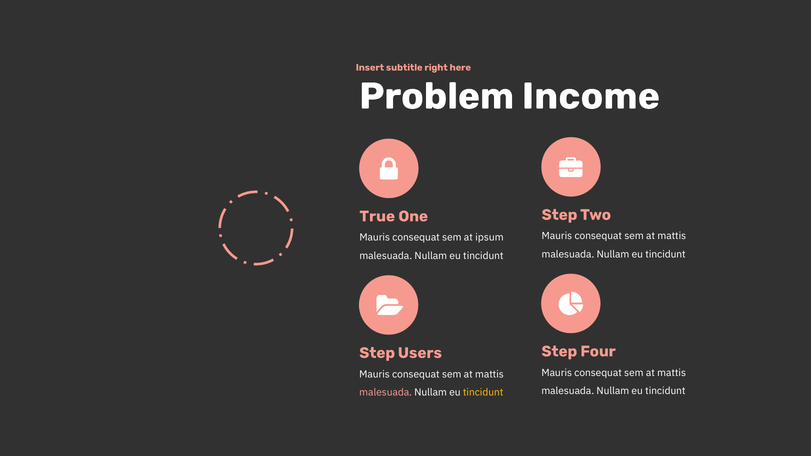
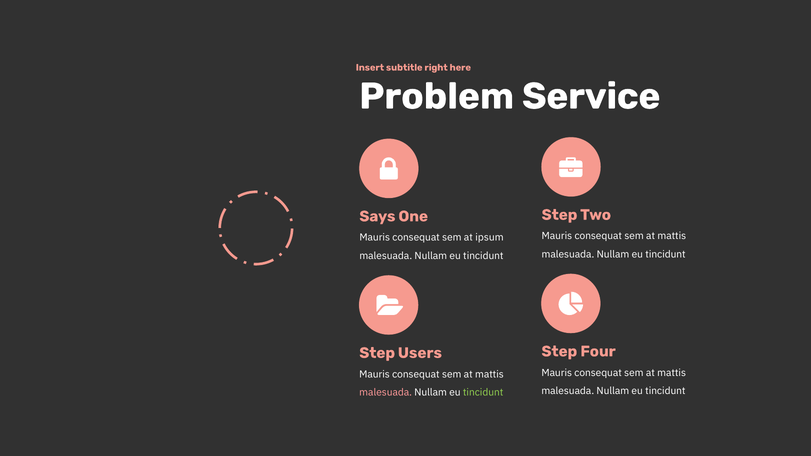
Income: Income -> Service
True: True -> Says
tincidunt at (483, 393) colour: yellow -> light green
